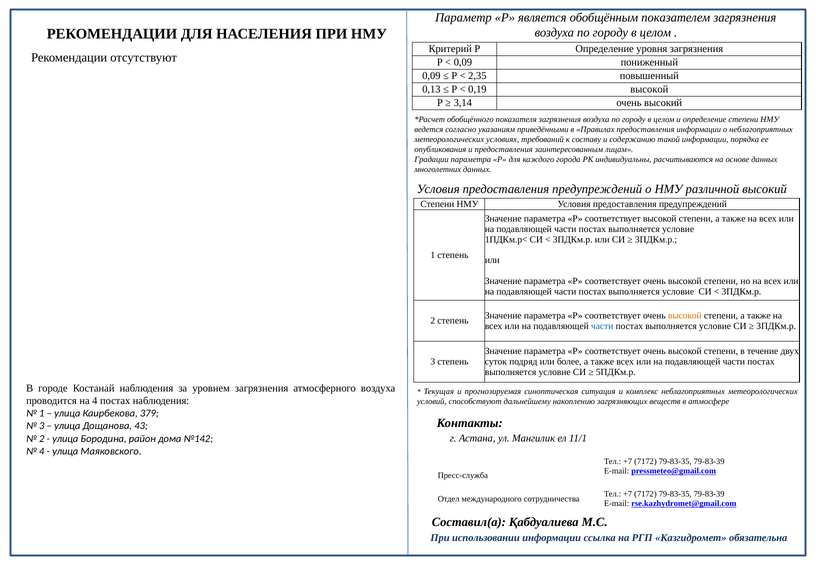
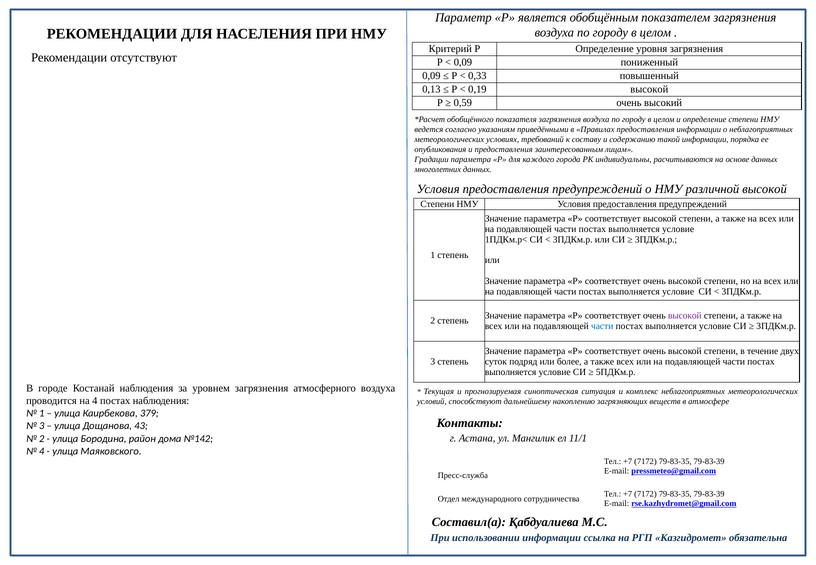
2,35: 2,35 -> 0,33
3,14: 3,14 -> 0,59
различной высокий: высокий -> высокой
высокой at (685, 316) colour: orange -> purple
